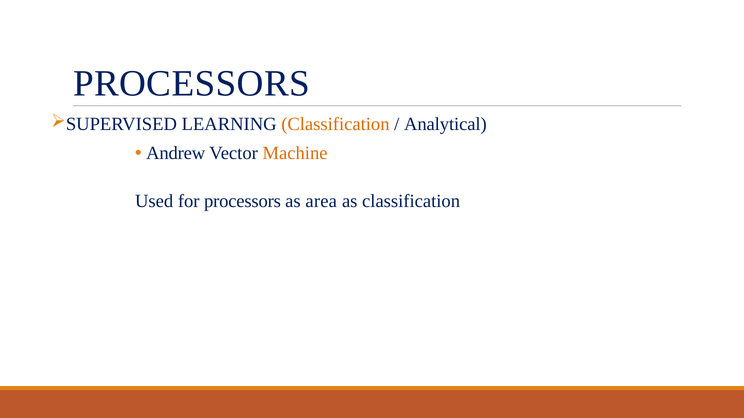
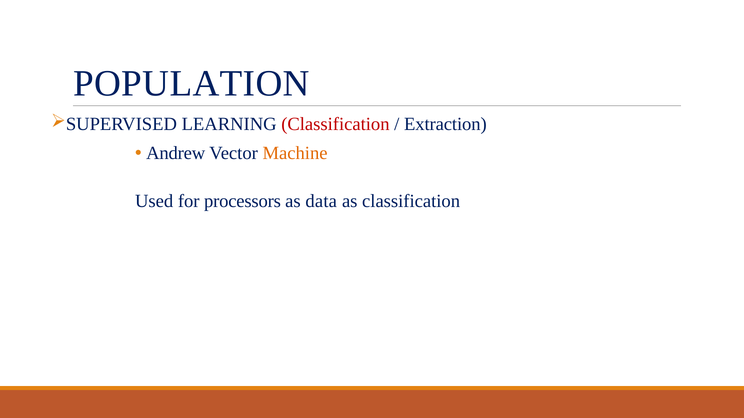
PROCESSORS at (191, 83): PROCESSORS -> POPULATION
Classification at (335, 124) colour: orange -> red
Analytical: Analytical -> Extraction
area: area -> data
